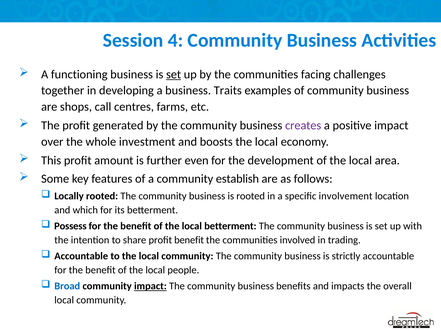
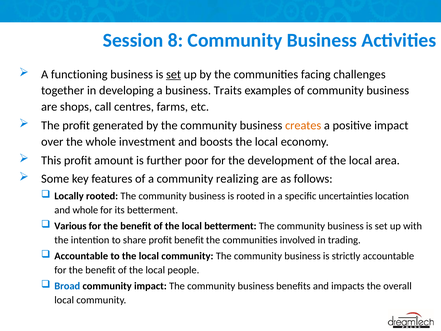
4: 4 -> 8
creates colour: purple -> orange
even: even -> poor
establish: establish -> realizing
involvement: involvement -> uncertainties
and which: which -> whole
Possess: Possess -> Various
impact at (150, 286) underline: present -> none
